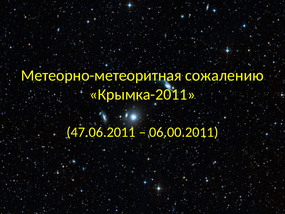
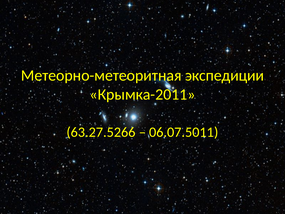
сожалению: сожалению -> экспедиции
47.06.2011: 47.06.2011 -> 63.27.5266
06.00.2011: 06.00.2011 -> 06.07.5011
